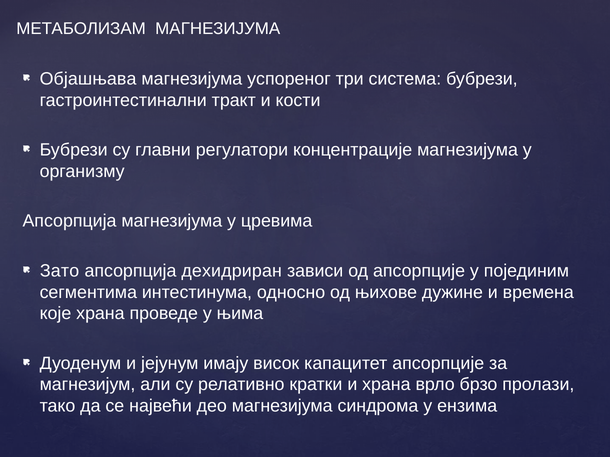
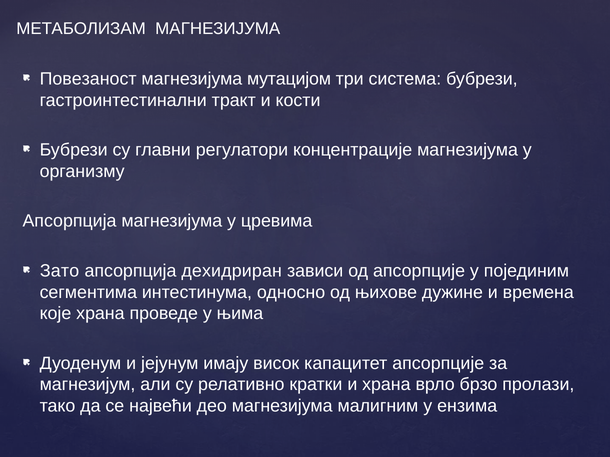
Објашњава: Објашњава -> Повезаност
успореног: успореног -> мутацијом
синдрома: синдрома -> малигним
